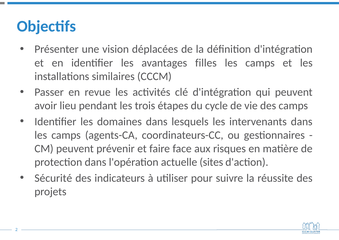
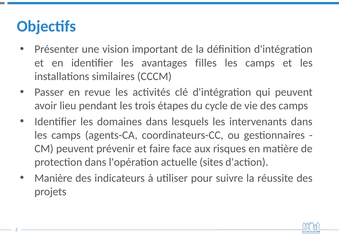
déplacées: déplacées -> important
Sécurité: Sécurité -> Manière
